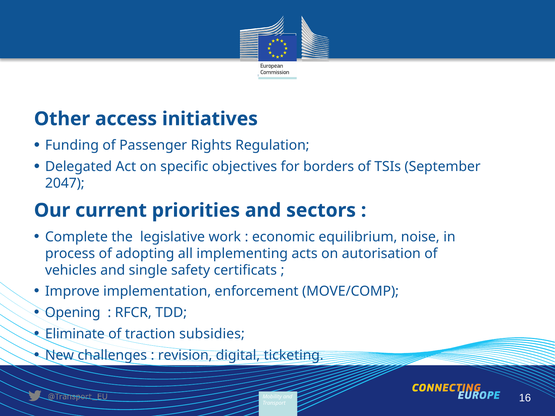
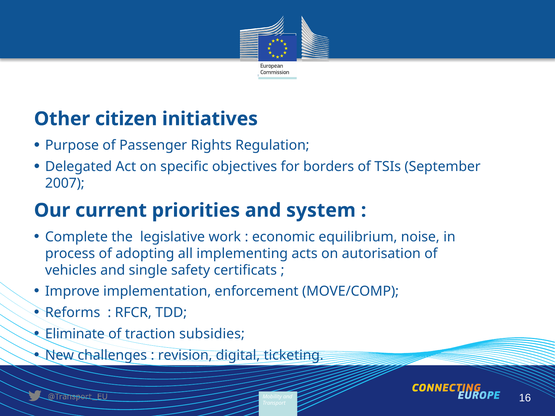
access: access -> citizen
Funding: Funding -> Purpose
2047: 2047 -> 2007
sectors: sectors -> system
Opening: Opening -> Reforms
